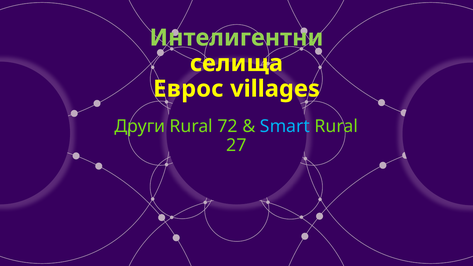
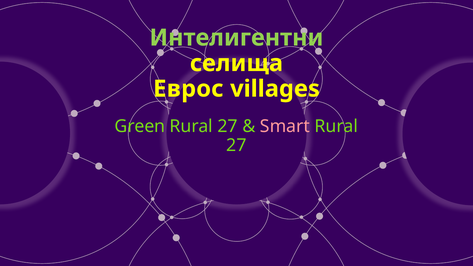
Други: Други -> Green
72 at (228, 126): 72 -> 27
Smart colour: light blue -> pink
